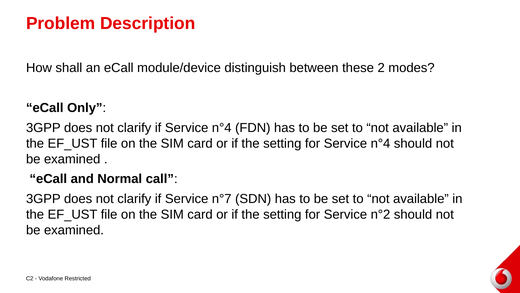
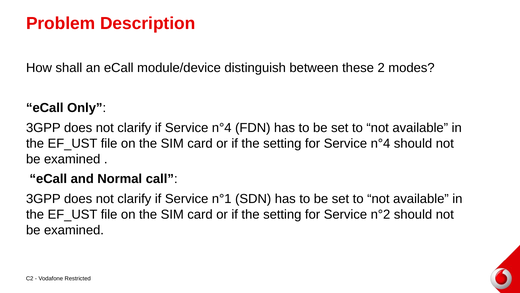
n°7: n°7 -> n°1
